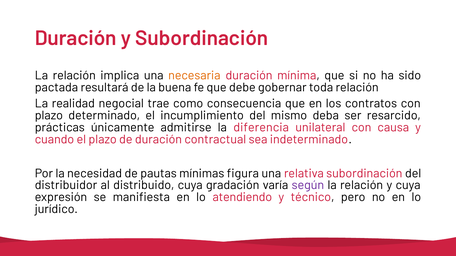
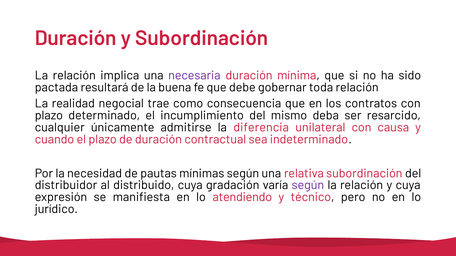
necesaria colour: orange -> purple
prácticas: prácticas -> cualquier
mínimas figura: figura -> según
